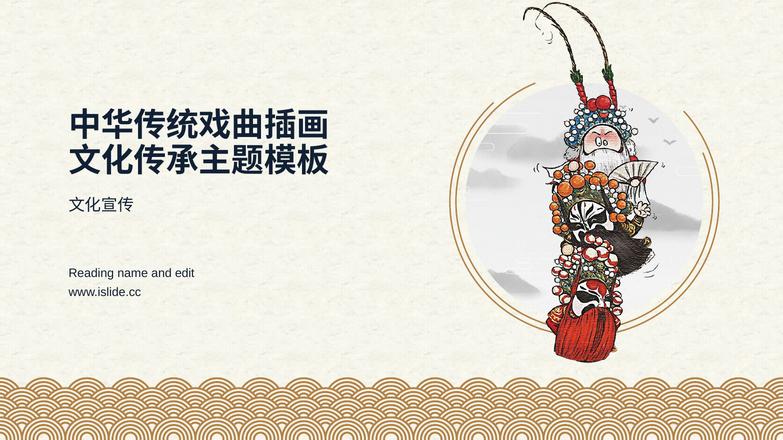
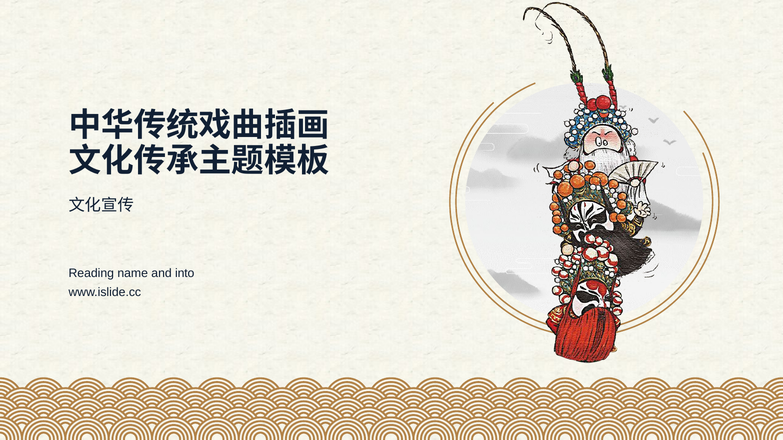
edit: edit -> into
